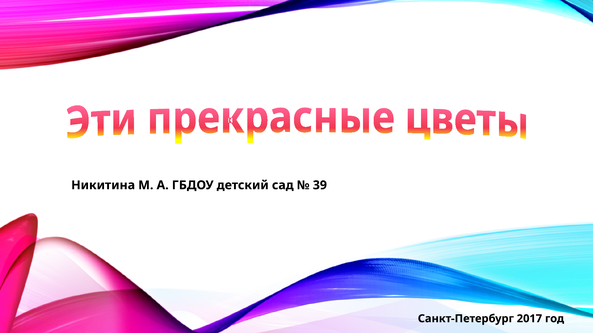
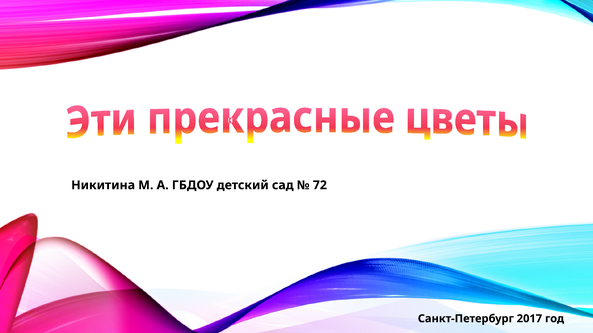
39: 39 -> 72
